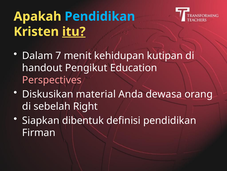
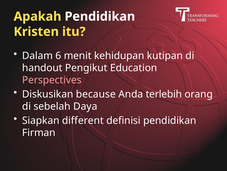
Pendidikan at (100, 16) colour: light blue -> white
itu underline: present -> none
7: 7 -> 6
material: material -> because
dewasa: dewasa -> terlebih
Right: Right -> Daya
dibentuk: dibentuk -> different
